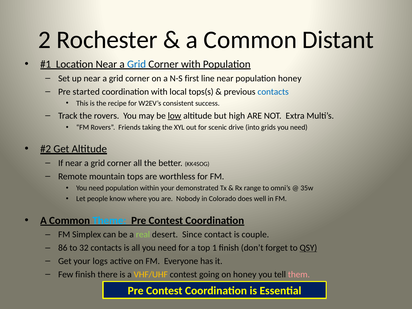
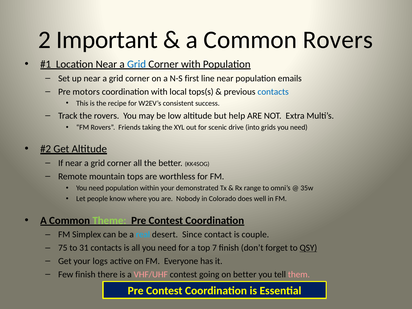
Rochester: Rochester -> Important
Common Distant: Distant -> Rovers
population honey: honey -> emails
started: started -> motors
low underline: present -> none
high: high -> help
Theme colour: light blue -> light green
real colour: light green -> light blue
86: 86 -> 75
32: 32 -> 31
1: 1 -> 7
VHF/UHF colour: yellow -> pink
on honey: honey -> better
